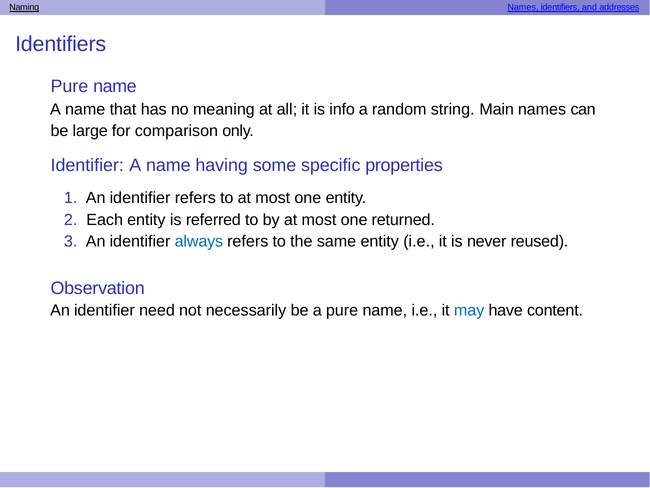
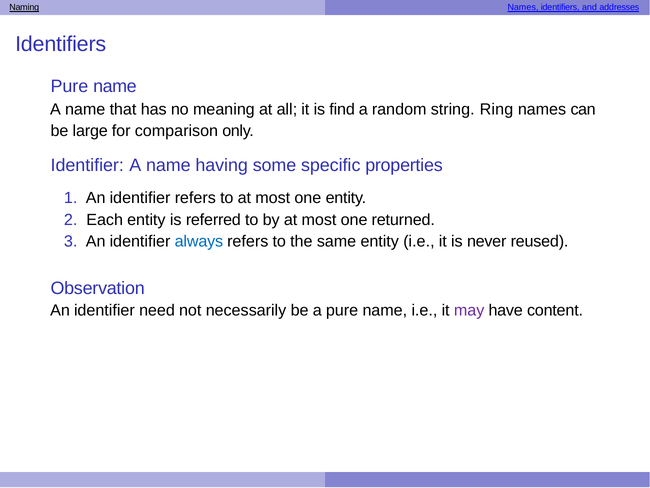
info: info -> find
Main: Main -> Ring
may colour: blue -> purple
